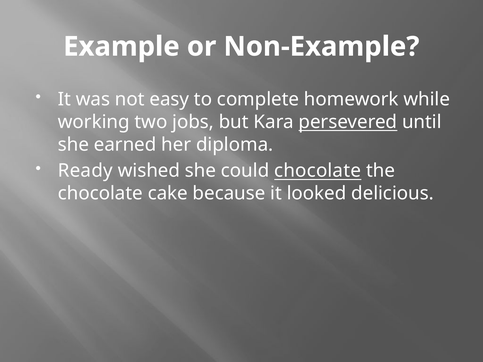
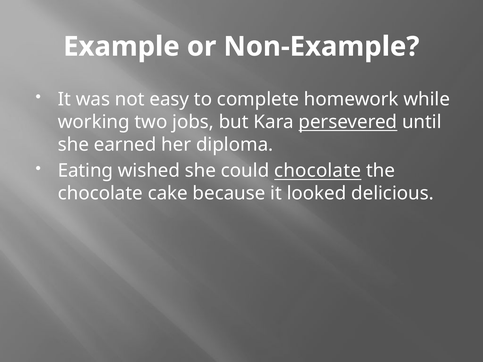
Ready: Ready -> Eating
